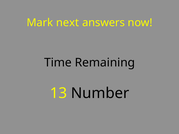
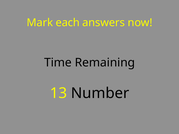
next: next -> each
